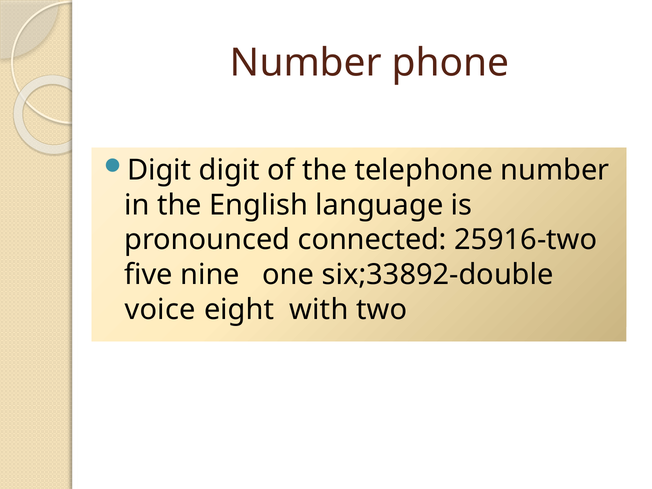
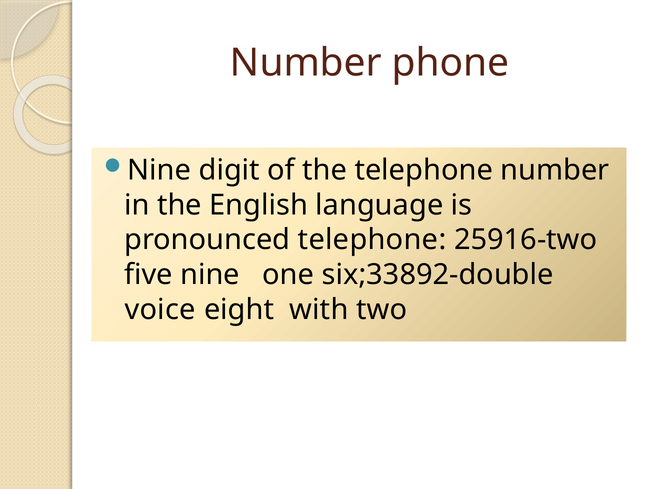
Digit at (159, 170): Digit -> Nine
pronounced connected: connected -> telephone
